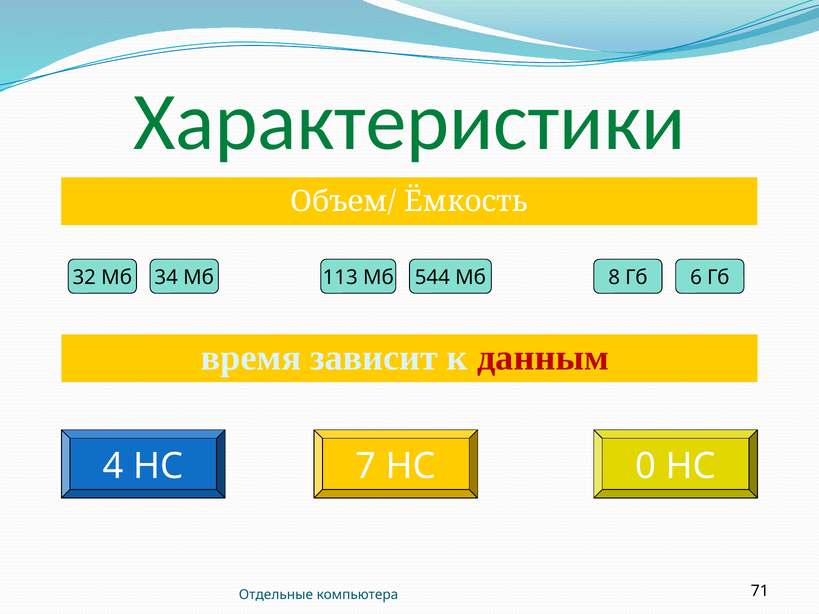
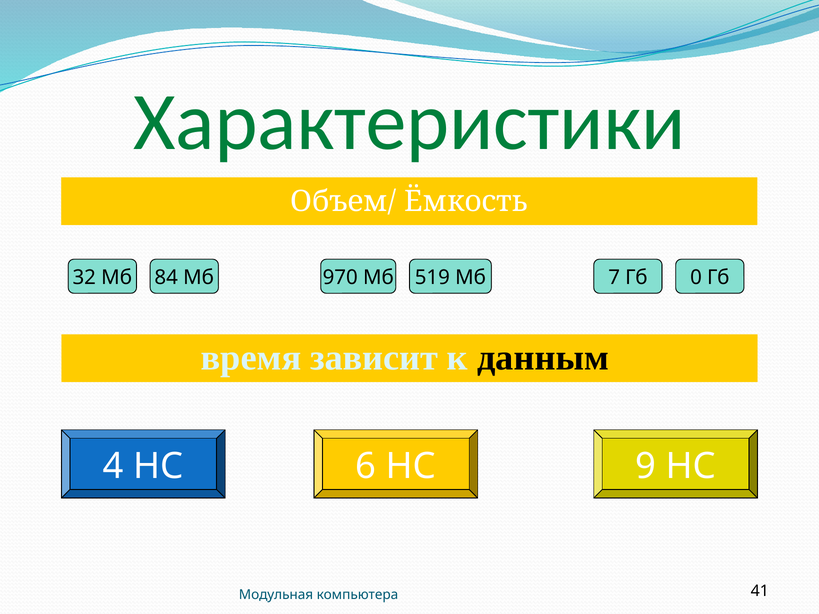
34: 34 -> 84
113: 113 -> 970
544: 544 -> 519
8: 8 -> 7
6: 6 -> 0
данным colour: red -> black
7: 7 -> 6
0: 0 -> 9
Отдельные: Отдельные -> Модульная
71: 71 -> 41
